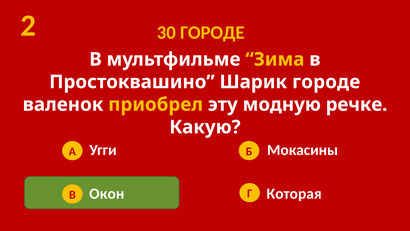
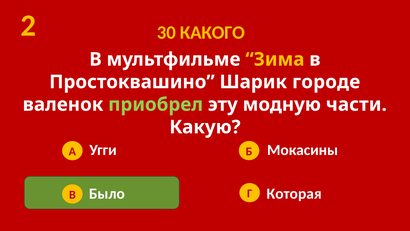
30 ГОРОДЕ: ГОРОДЕ -> КАКОГО
приобрел colour: yellow -> light green
речке: речке -> части
Окон: Окон -> Было
